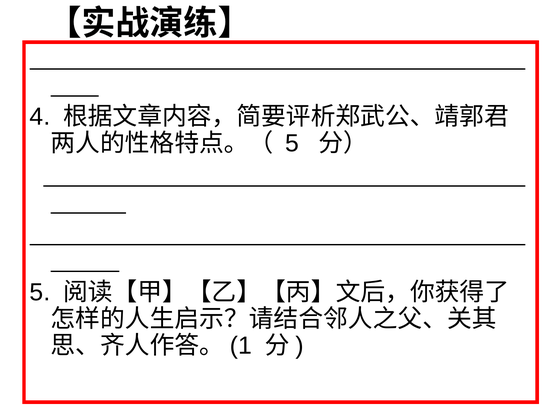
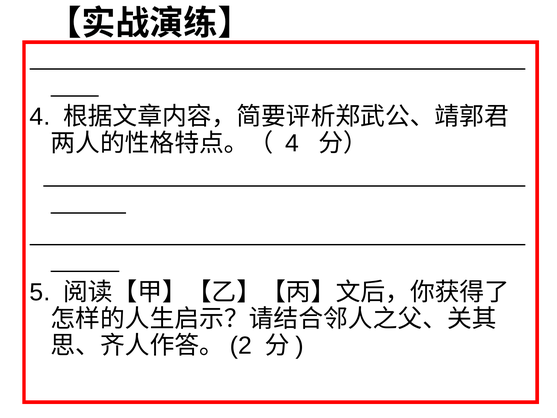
5 at (292, 143): 5 -> 4
1: 1 -> 2
